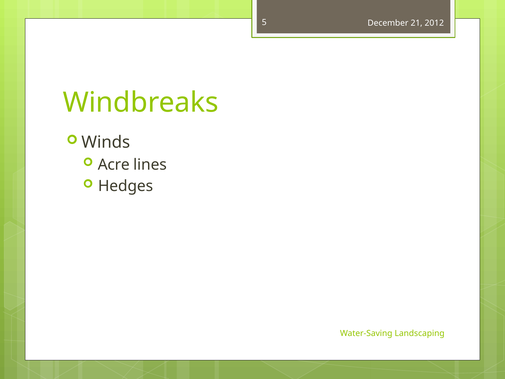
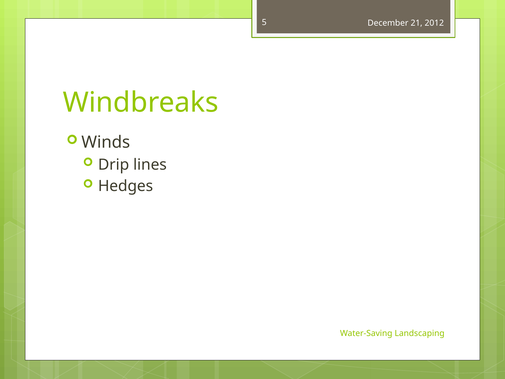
Acre: Acre -> Drip
